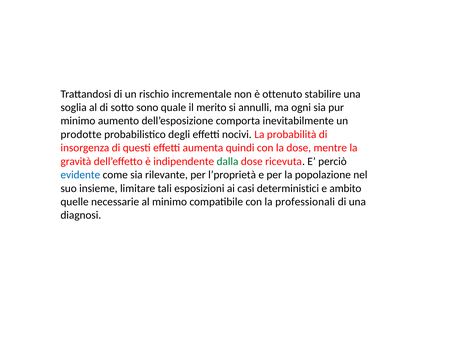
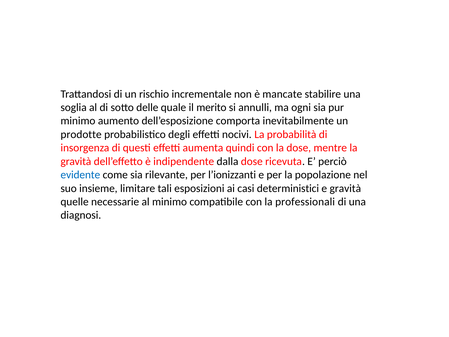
ottenuto: ottenuto -> mancate
sono: sono -> delle
dalla colour: green -> black
l’proprietà: l’proprietà -> l’ionizzanti
e ambito: ambito -> gravità
